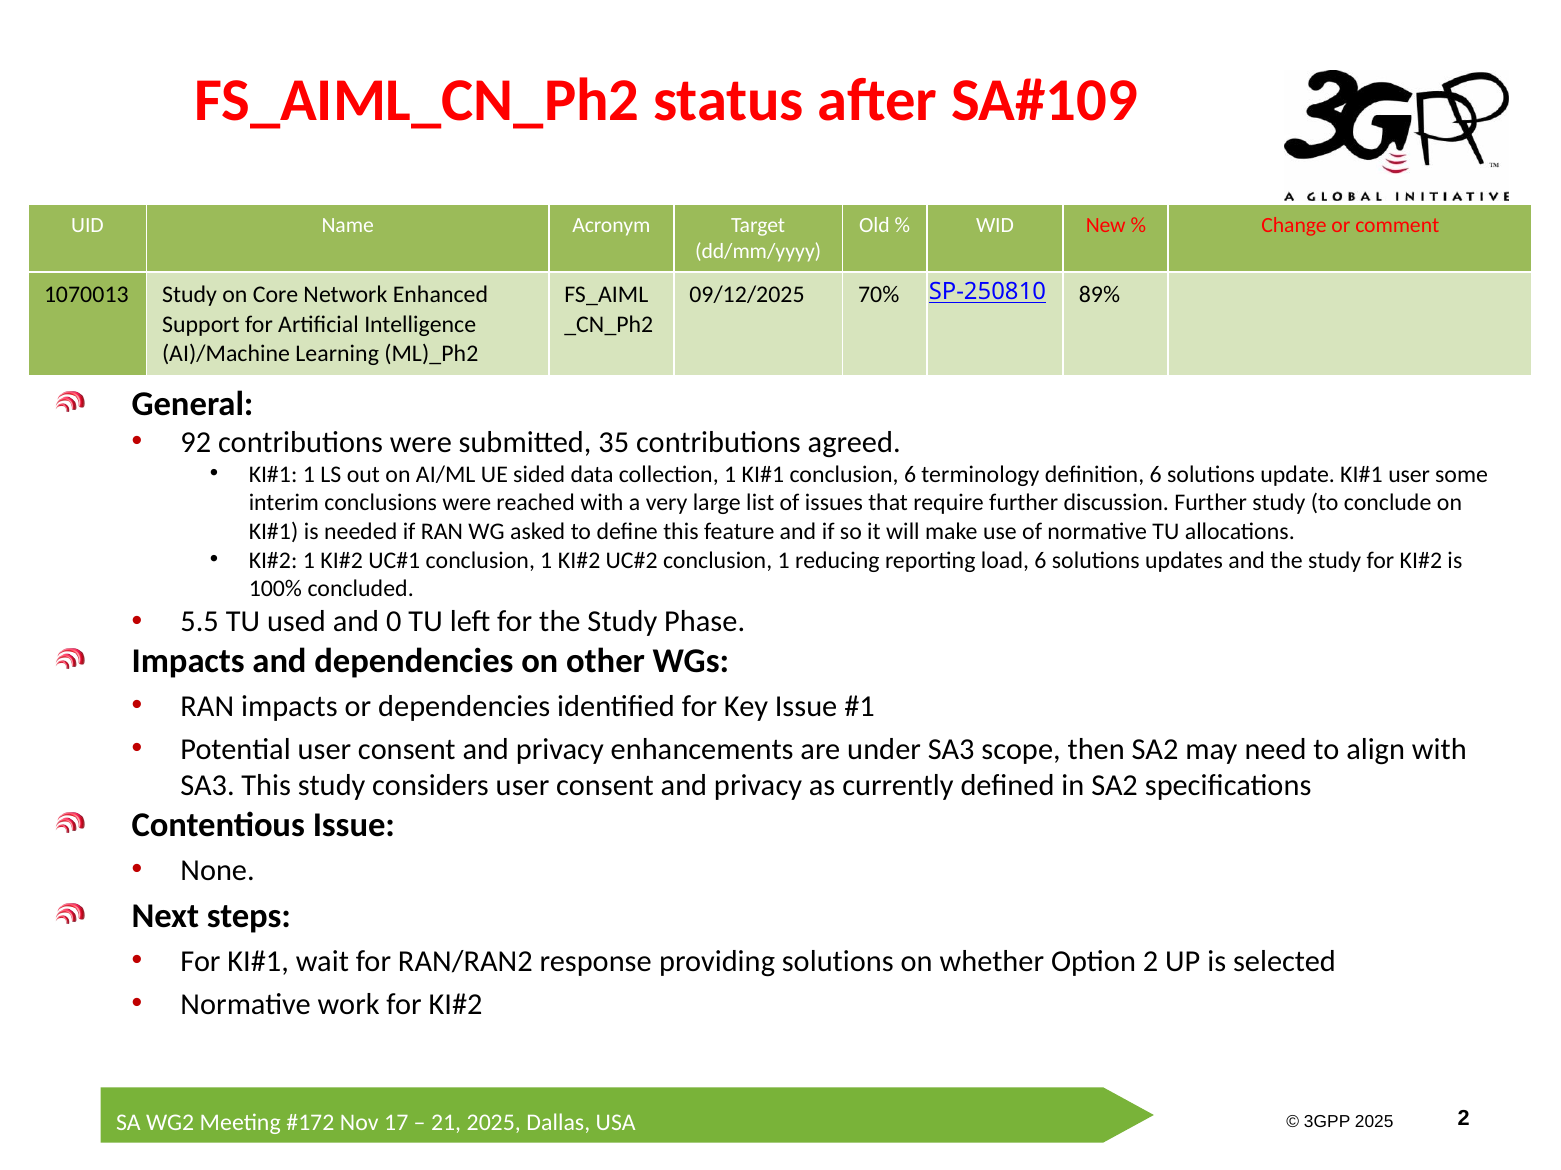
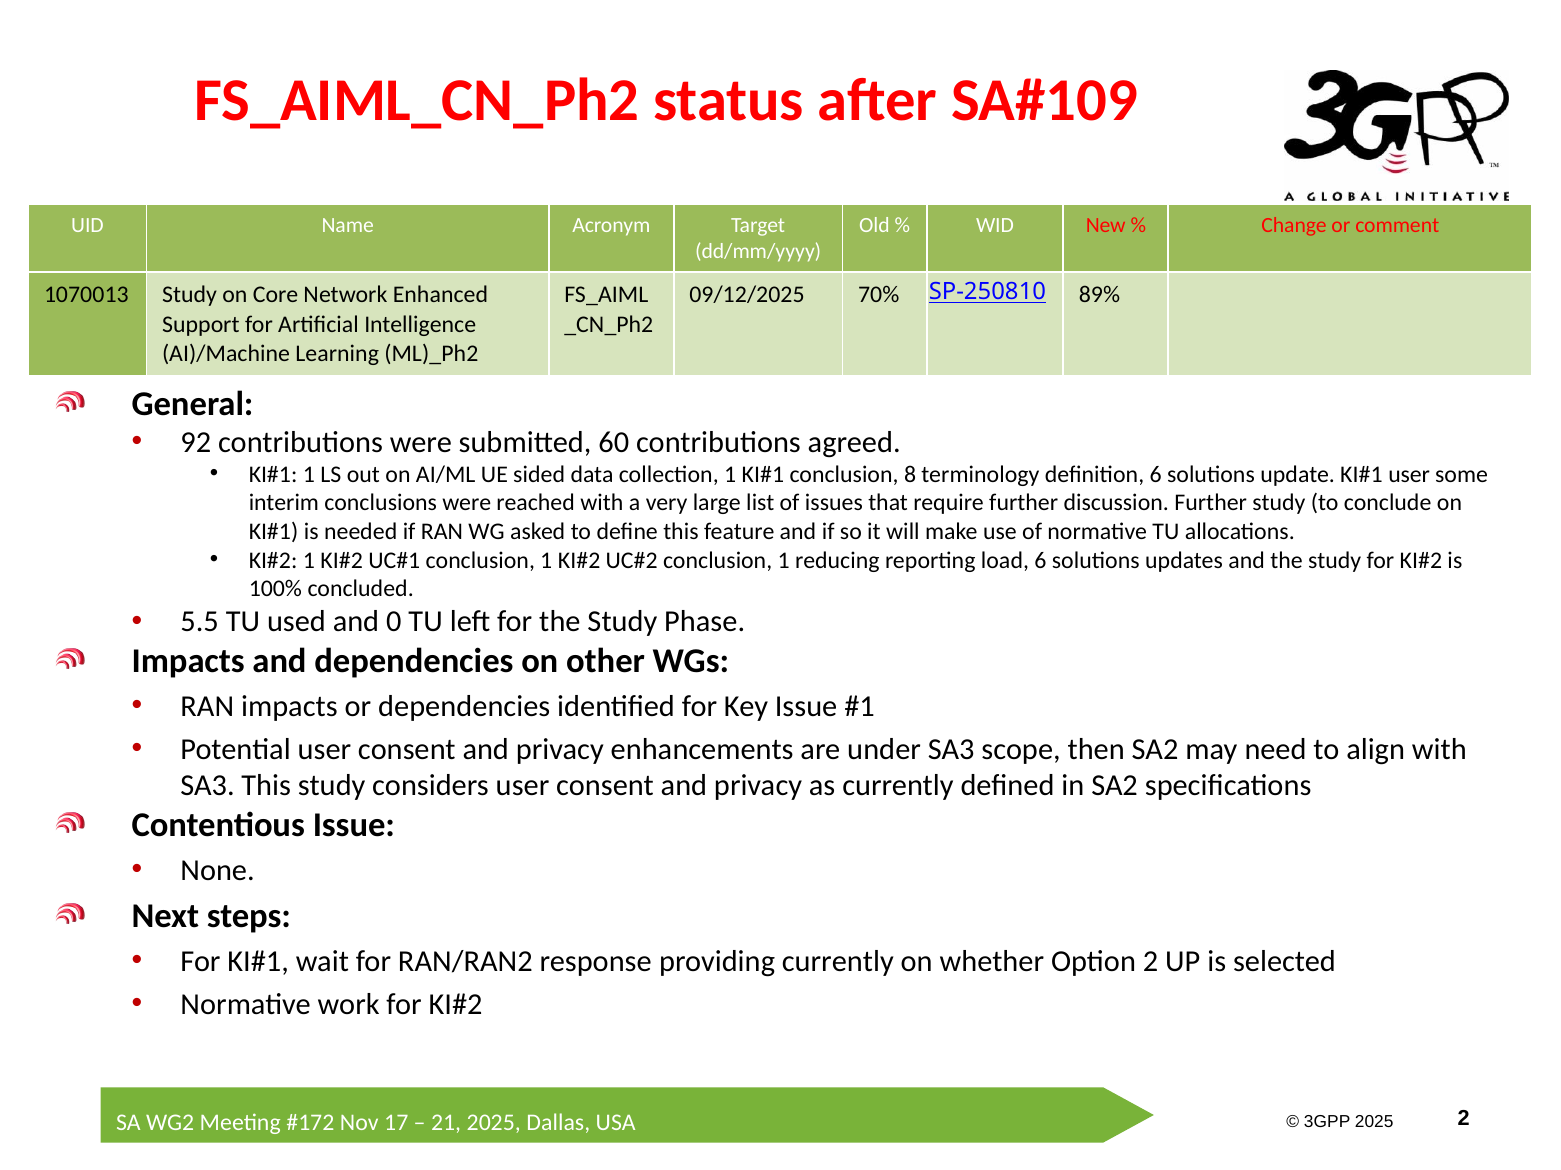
35: 35 -> 60
conclusion 6: 6 -> 8
providing solutions: solutions -> currently
